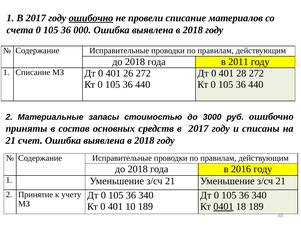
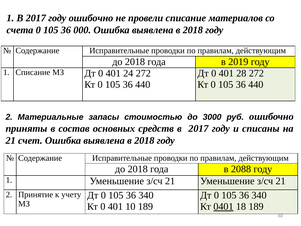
ошибочно at (91, 18) underline: present -> none
2011: 2011 -> 2019
26: 26 -> 24
2016: 2016 -> 2088
